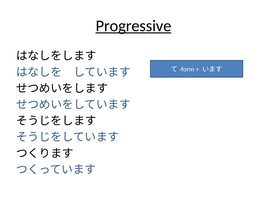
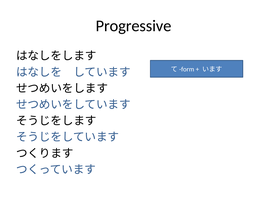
Progressive underline: present -> none
